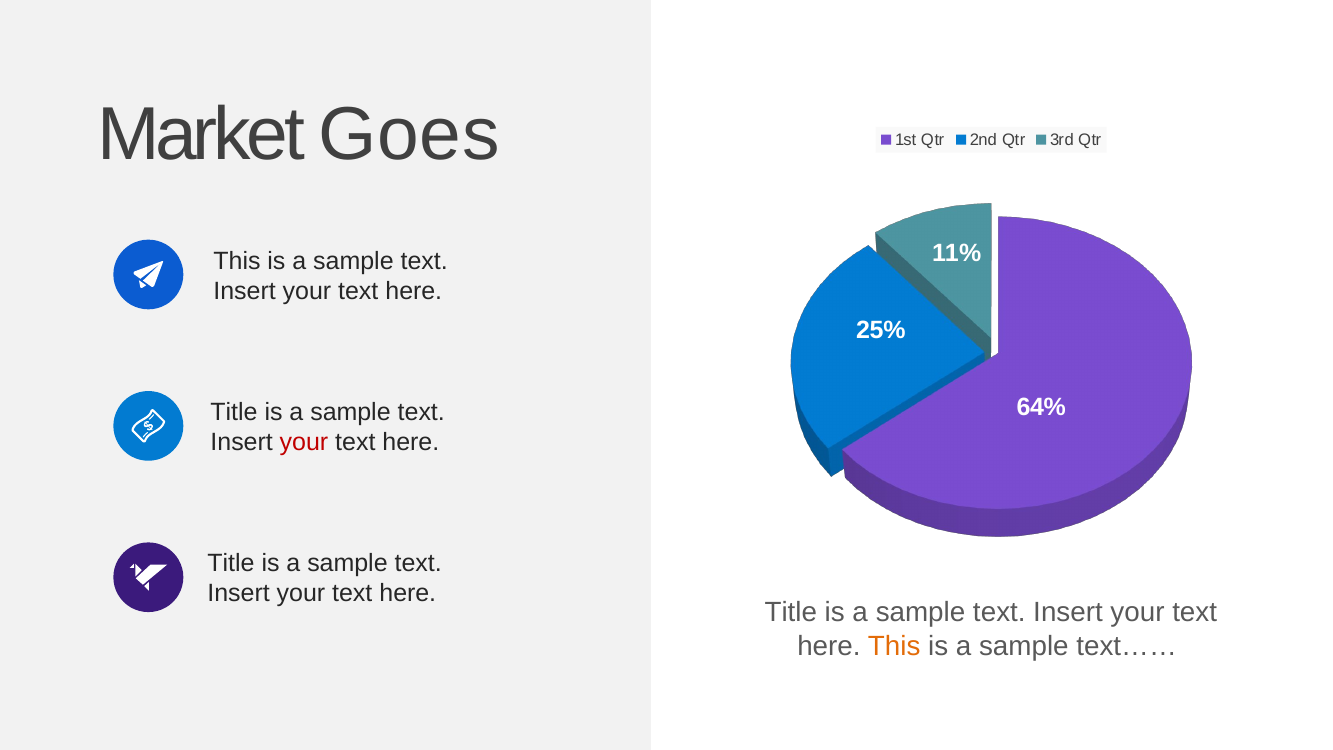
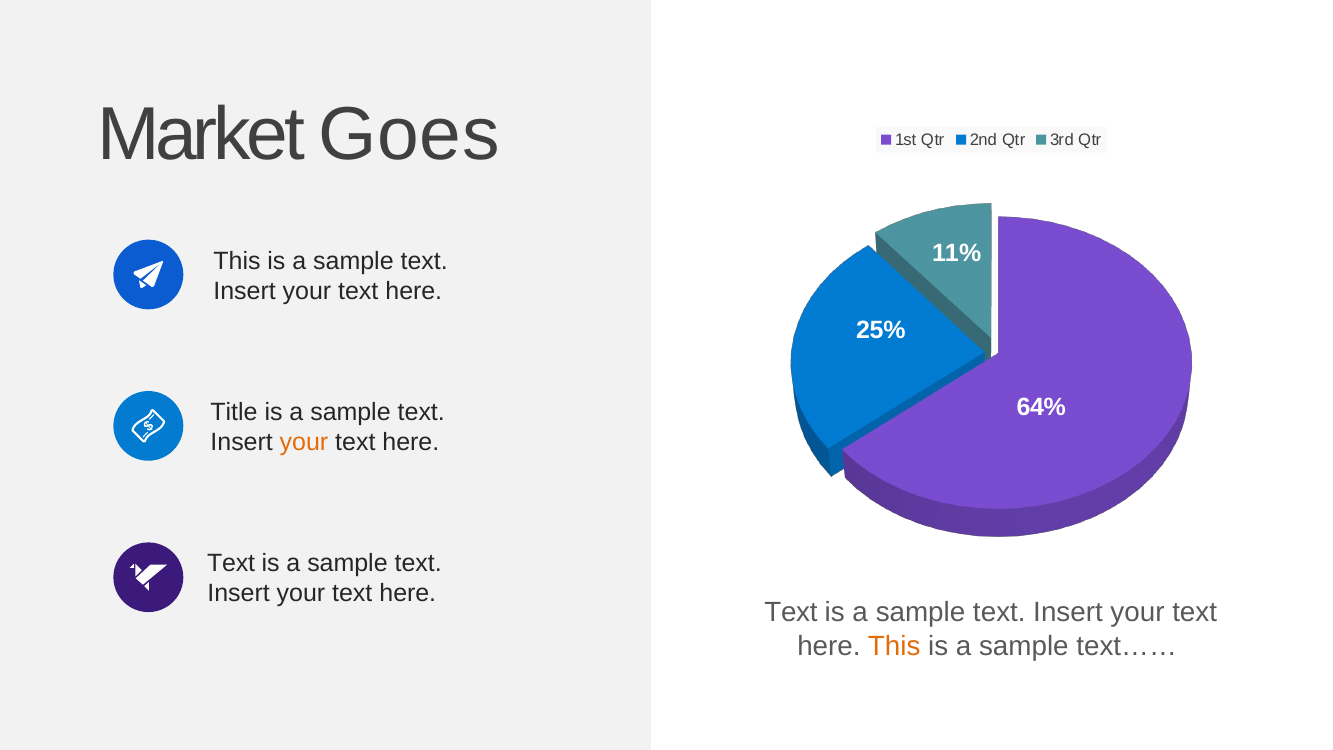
your at (304, 442) colour: red -> orange
Title at (231, 563): Title -> Text
Title at (791, 612): Title -> Text
